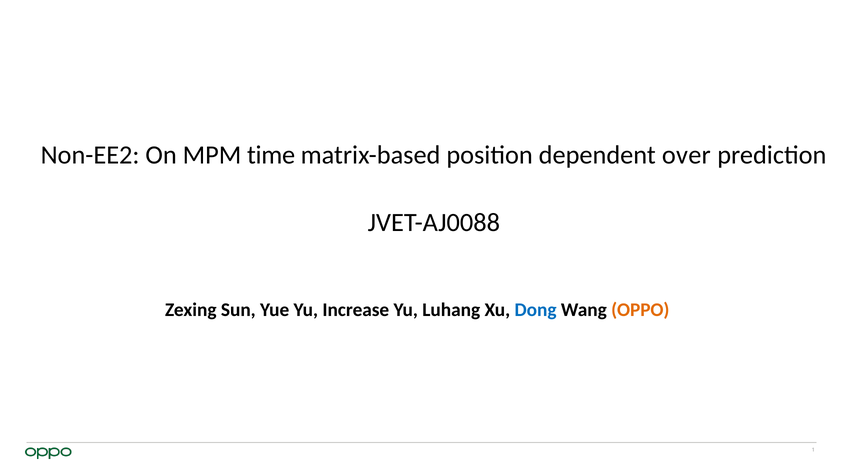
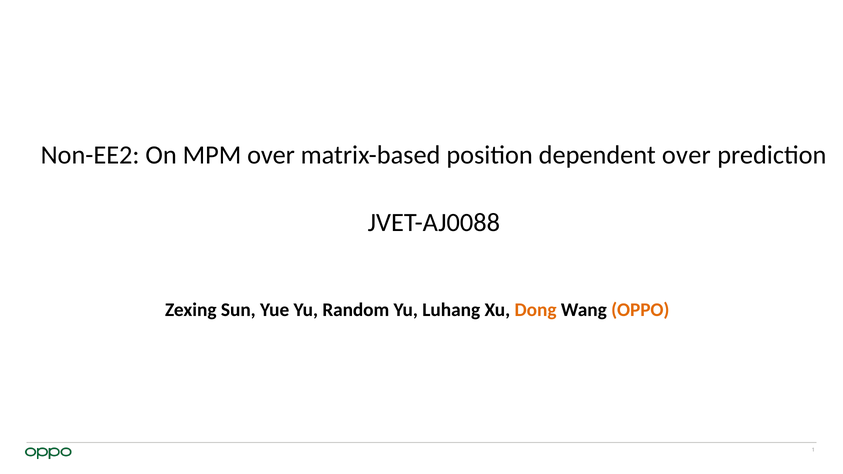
MPM time: time -> over
Increase: Increase -> Random
Dong colour: blue -> orange
